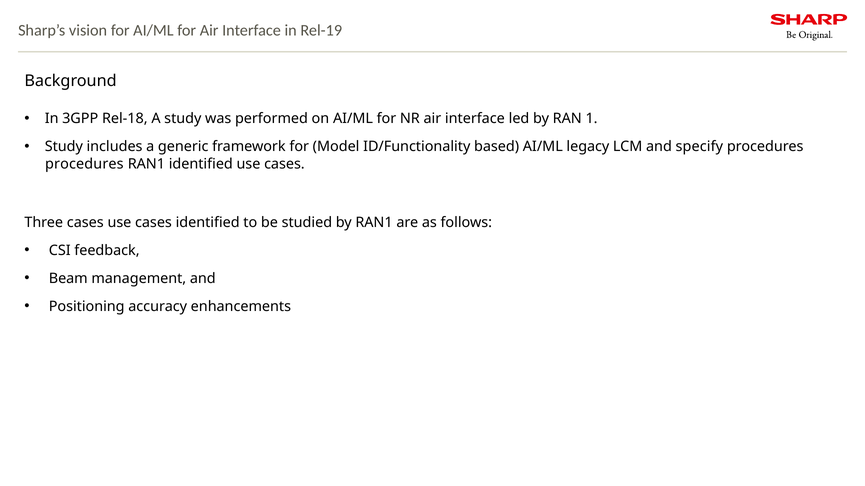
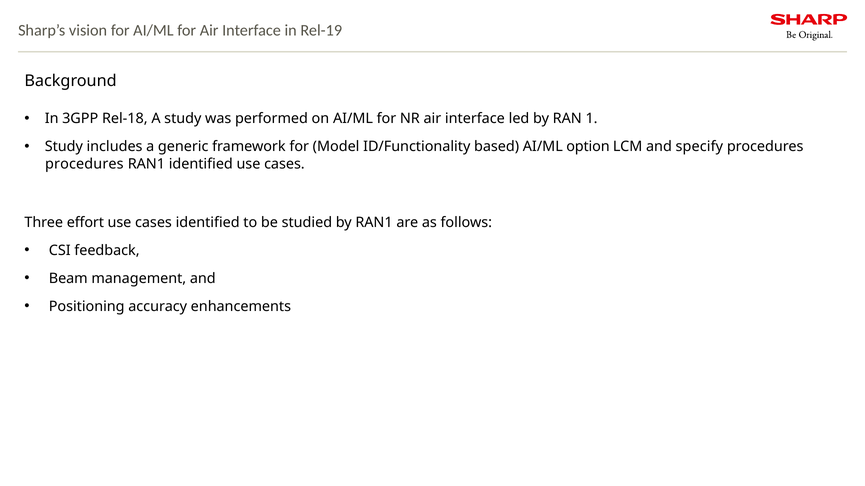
legacy: legacy -> option
Three cases: cases -> effort
